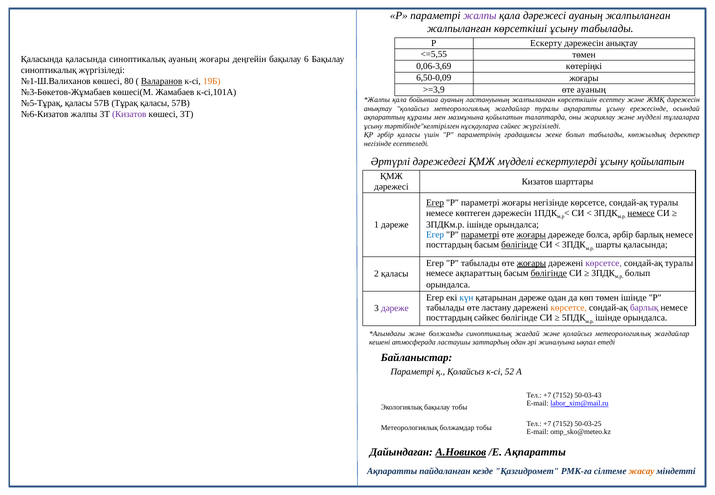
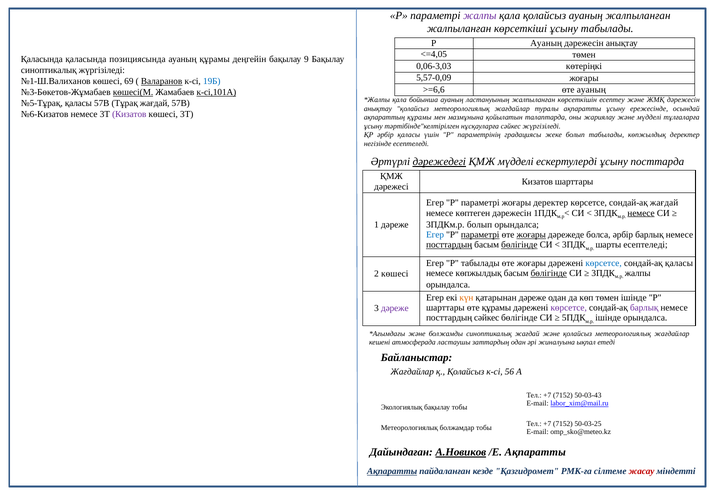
қала дәрежесі: дәрежесі -> қолайсыз
Р Ескерту: Ескерту -> Ауаның
<=5,55: <=5,55 -> <=4,05
қаласында синоптикалық: синоптикалық -> позициясында
ауаның жоғары: жоғары -> құрамы
6: 6 -> 9
0,06-3,69: 0,06-3,69 -> 0,06-3,03
6,50-0,09: 6,50-0,09 -> 5,57-0,09
80: 80 -> 69
19Б colour: orange -> blue
>=3,9: >=3,9 -> >=6,6
көшесі(М underline: none -> present
к-сі,101А underline: none -> present
Тұрақ қаласы: қаласы -> жағдай
№6-Кизатов жалпы: жалпы -> немесе
дәрежедегі underline: none -> present
ұсыну қойылатын: қойылатын -> посттарда
Егер at (435, 203) underline: present -> none
жоғары негізінде: негізінде -> деректер
туралы at (664, 203): туралы -> жағдай
3ПДКм.р ішінде: ішінде -> болып
посттардың at (449, 245) underline: none -> present
шарты қаласында: қаласында -> есептеледі
жоғары at (531, 263) underline: present -> none
көрсетсе at (604, 263) colour: purple -> blue
туралы at (679, 263): туралы -> қаласы
немесе ақпараттың: ақпараттың -> көпжылдық
болып at (638, 273): болып -> жалпы
2 қаласы: қаласы -> көшесі
күн colour: blue -> orange
табылады at (445, 308): табылады -> шарттары
өте ластану: ластану -> құрамы
көрсетсе at (569, 308) colour: orange -> purple
Параметрі at (412, 372): Параметрі -> Жағдайлар
52: 52 -> 56
Ақпаратты at (392, 471) underline: none -> present
жасау colour: orange -> red
